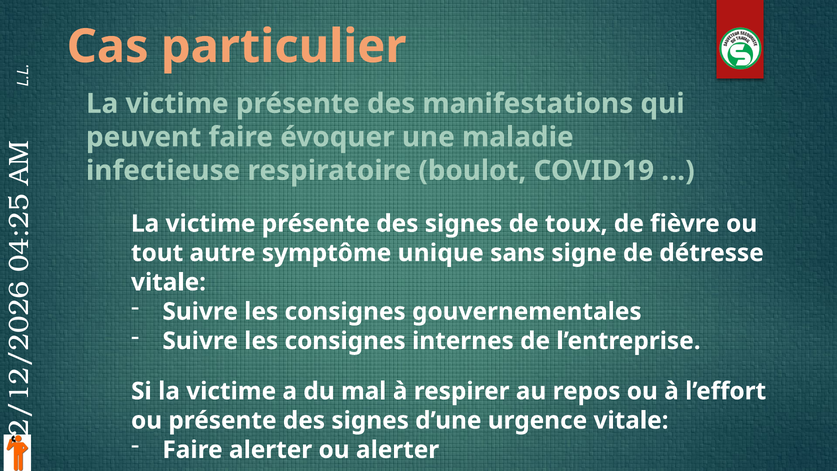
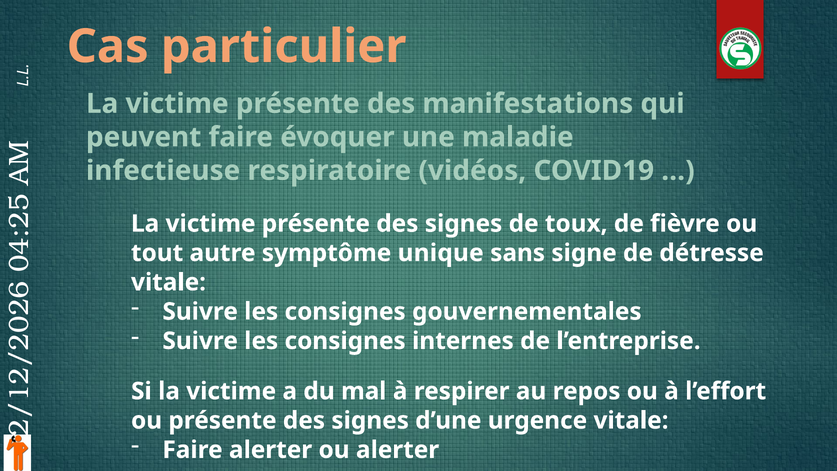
boulot: boulot -> vidéos
